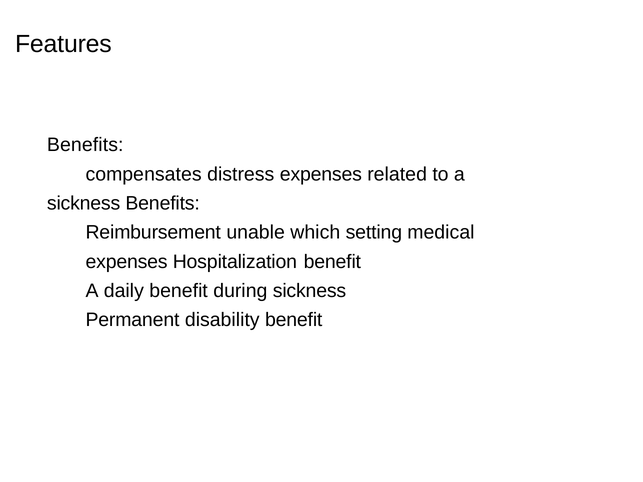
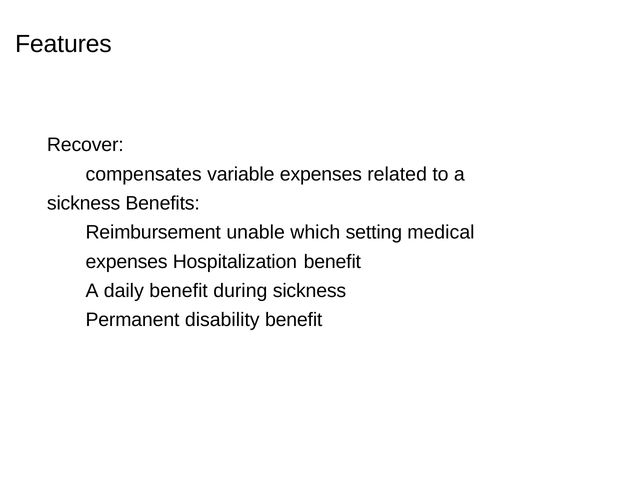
Benefits at (85, 145): Benefits -> Recover
distress: distress -> variable
